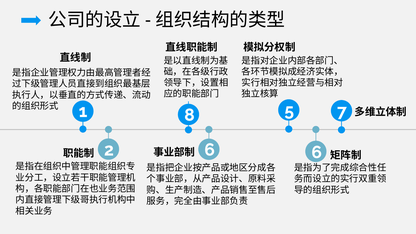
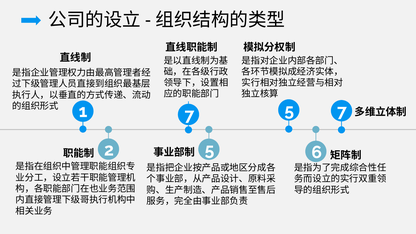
1 8: 8 -> 7
2 6: 6 -> 5
